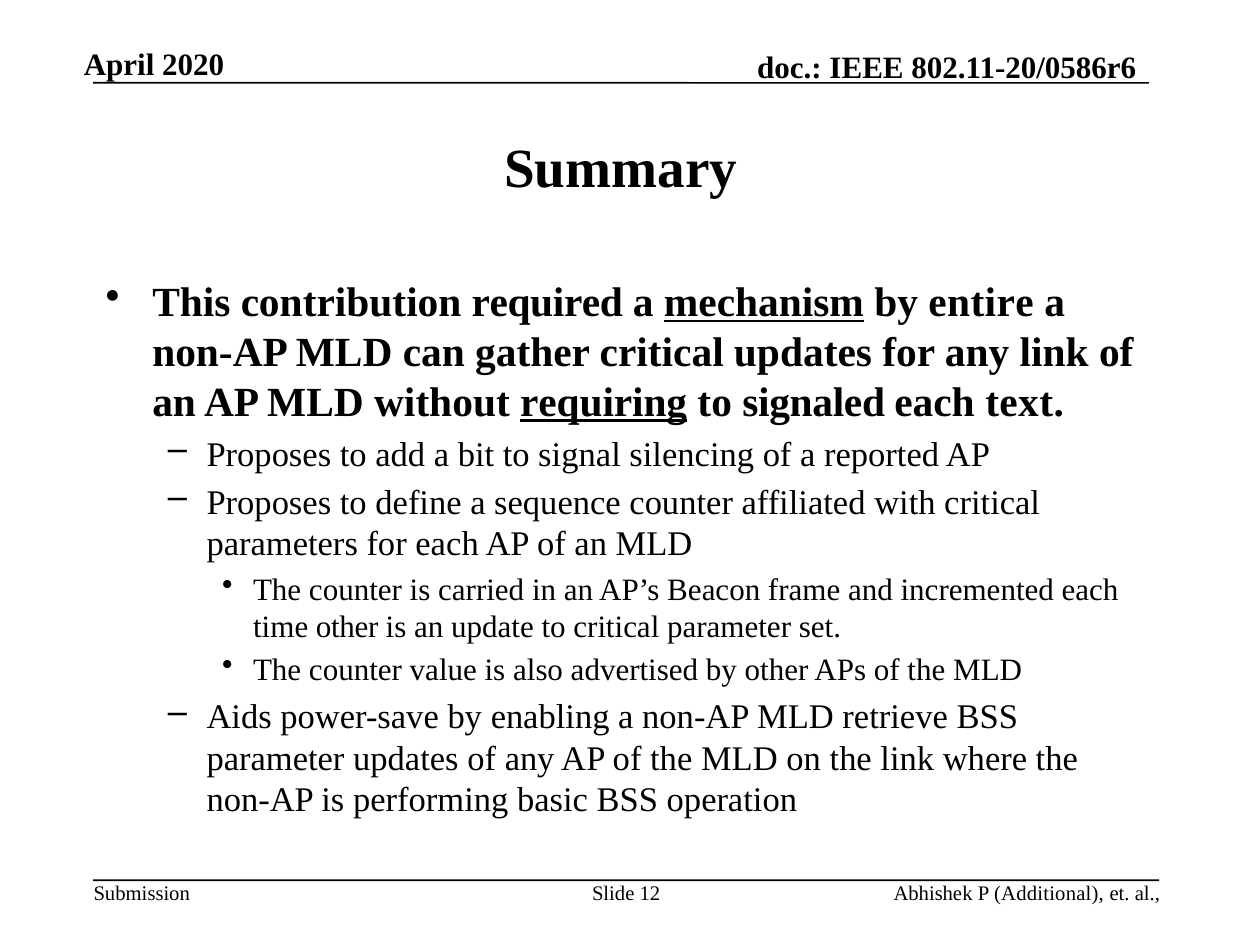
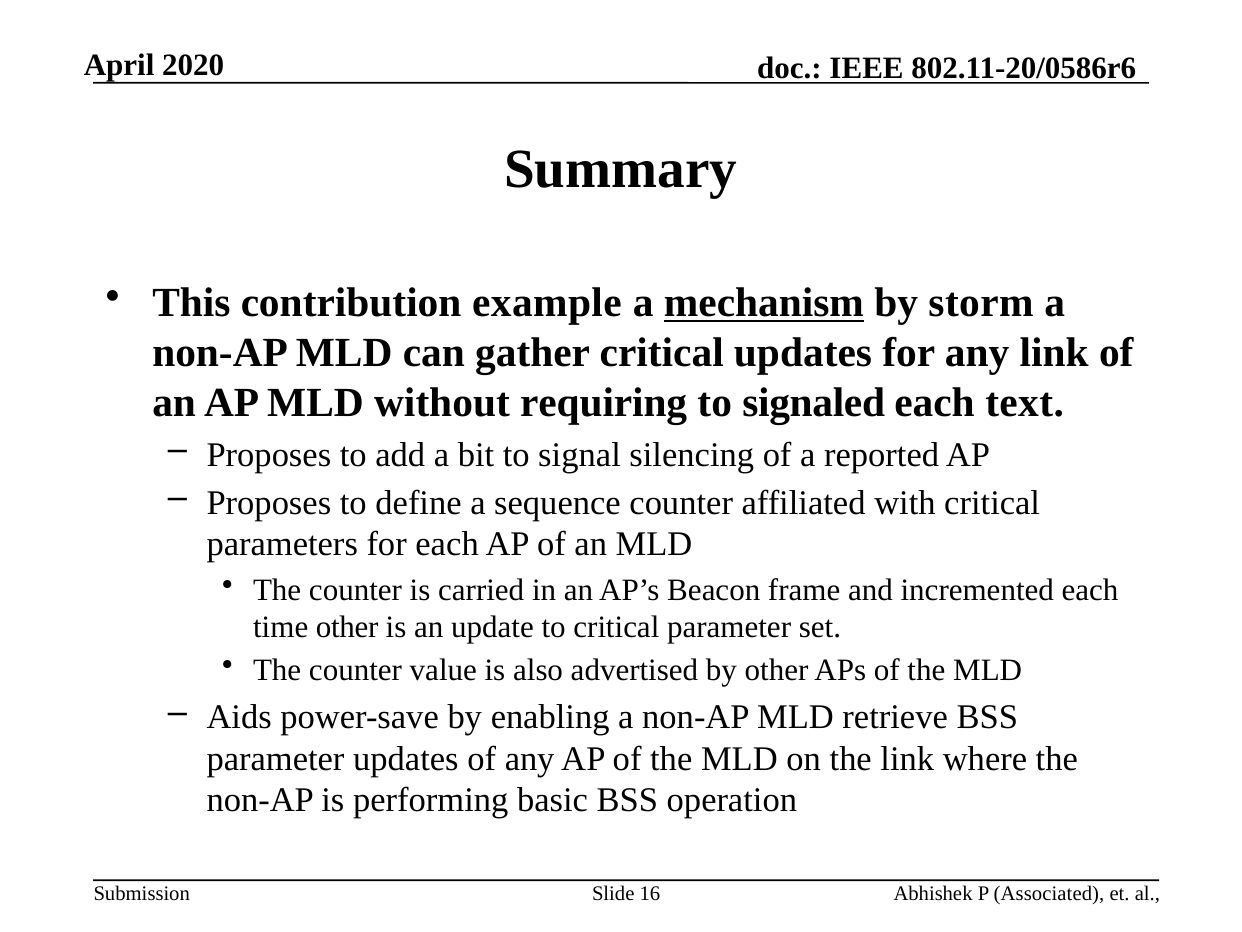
required: required -> example
entire: entire -> storm
requiring underline: present -> none
12: 12 -> 16
Additional: Additional -> Associated
